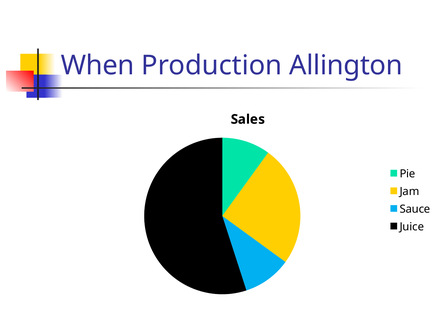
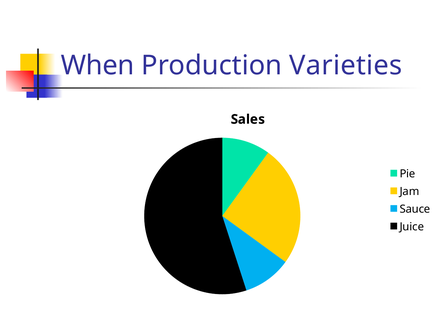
Allington: Allington -> Varieties
